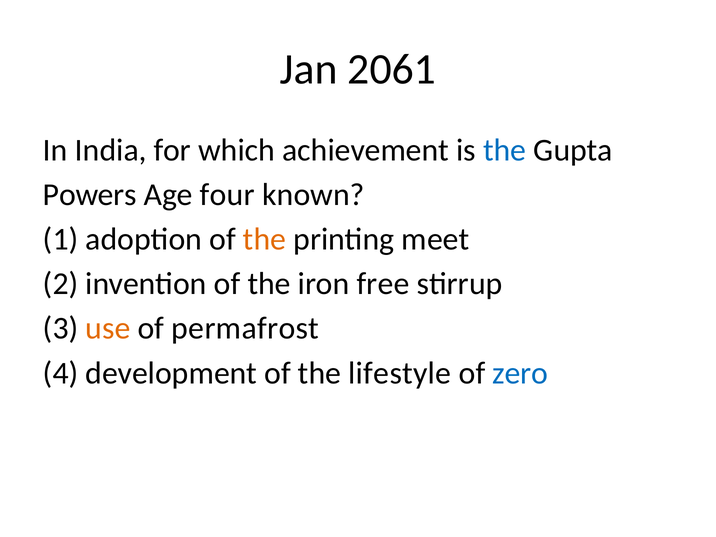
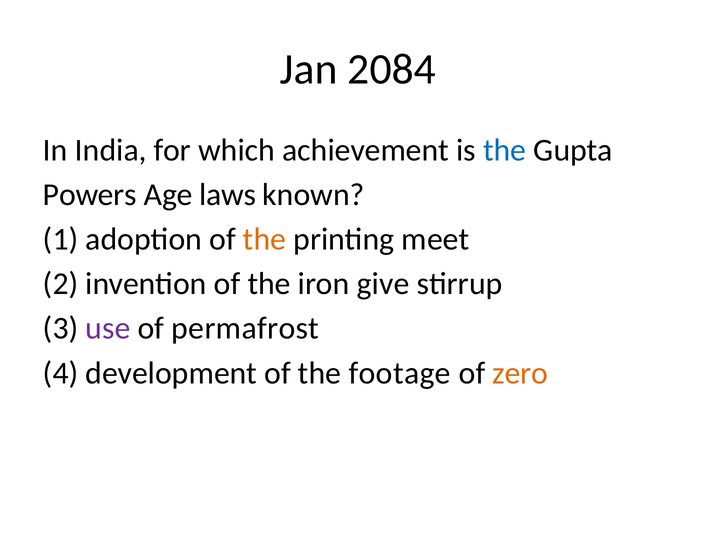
2061: 2061 -> 2084
four: four -> laws
free: free -> give
use colour: orange -> purple
lifestyle: lifestyle -> footage
zero colour: blue -> orange
